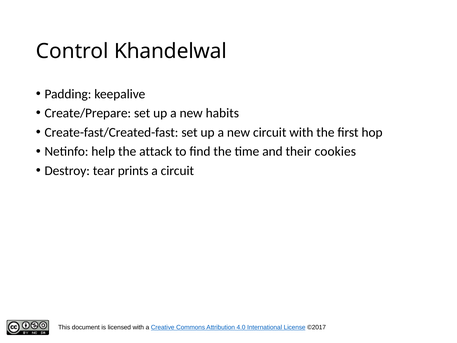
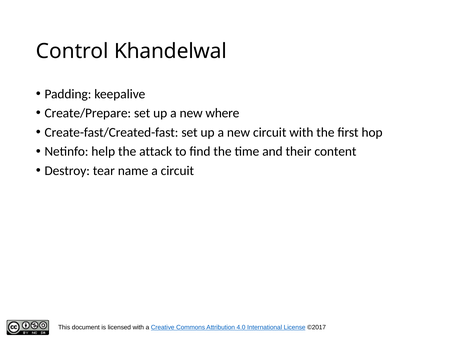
habits: habits -> where
cookies: cookies -> content
prints: prints -> name
